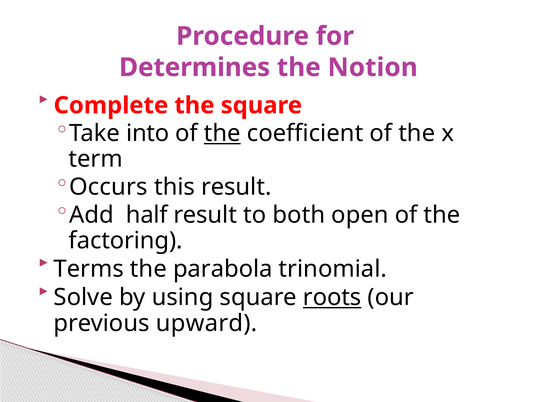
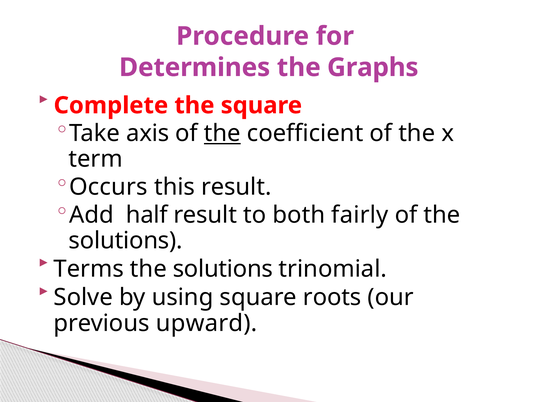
Notion: Notion -> Graphs
into: into -> axis
open: open -> fairly
factoring at (126, 241): factoring -> solutions
parabola at (223, 270): parabola -> solutions
roots underline: present -> none
